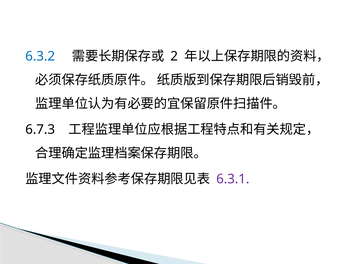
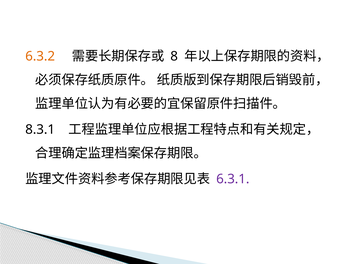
6.3.2 colour: blue -> orange
2: 2 -> 8
6.7.3: 6.7.3 -> 8.3.1
